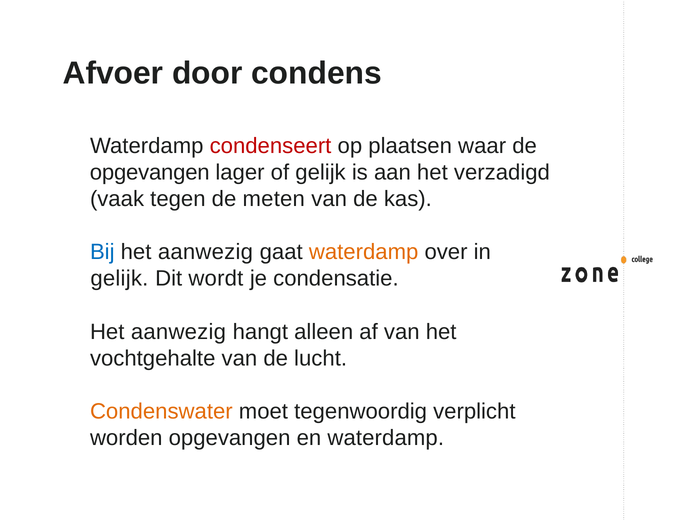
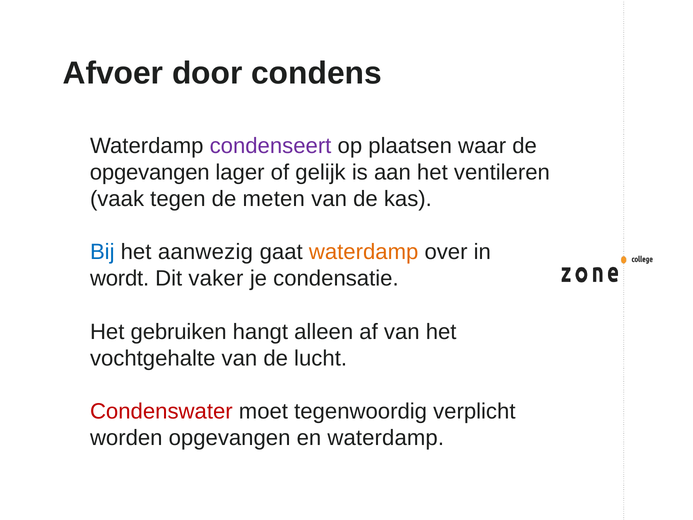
condenseert colour: red -> purple
verzadigd: verzadigd -> ventileren
gelijk at (119, 279): gelijk -> wordt
wordt: wordt -> vaker
aanwezig at (178, 332): aanwezig -> gebruiken
Condenswater colour: orange -> red
